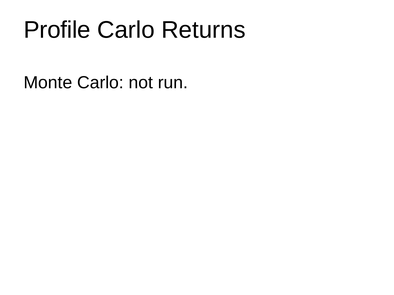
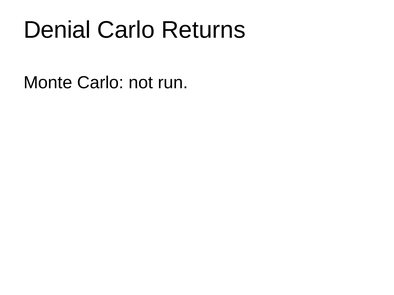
Profile: Profile -> Denial
